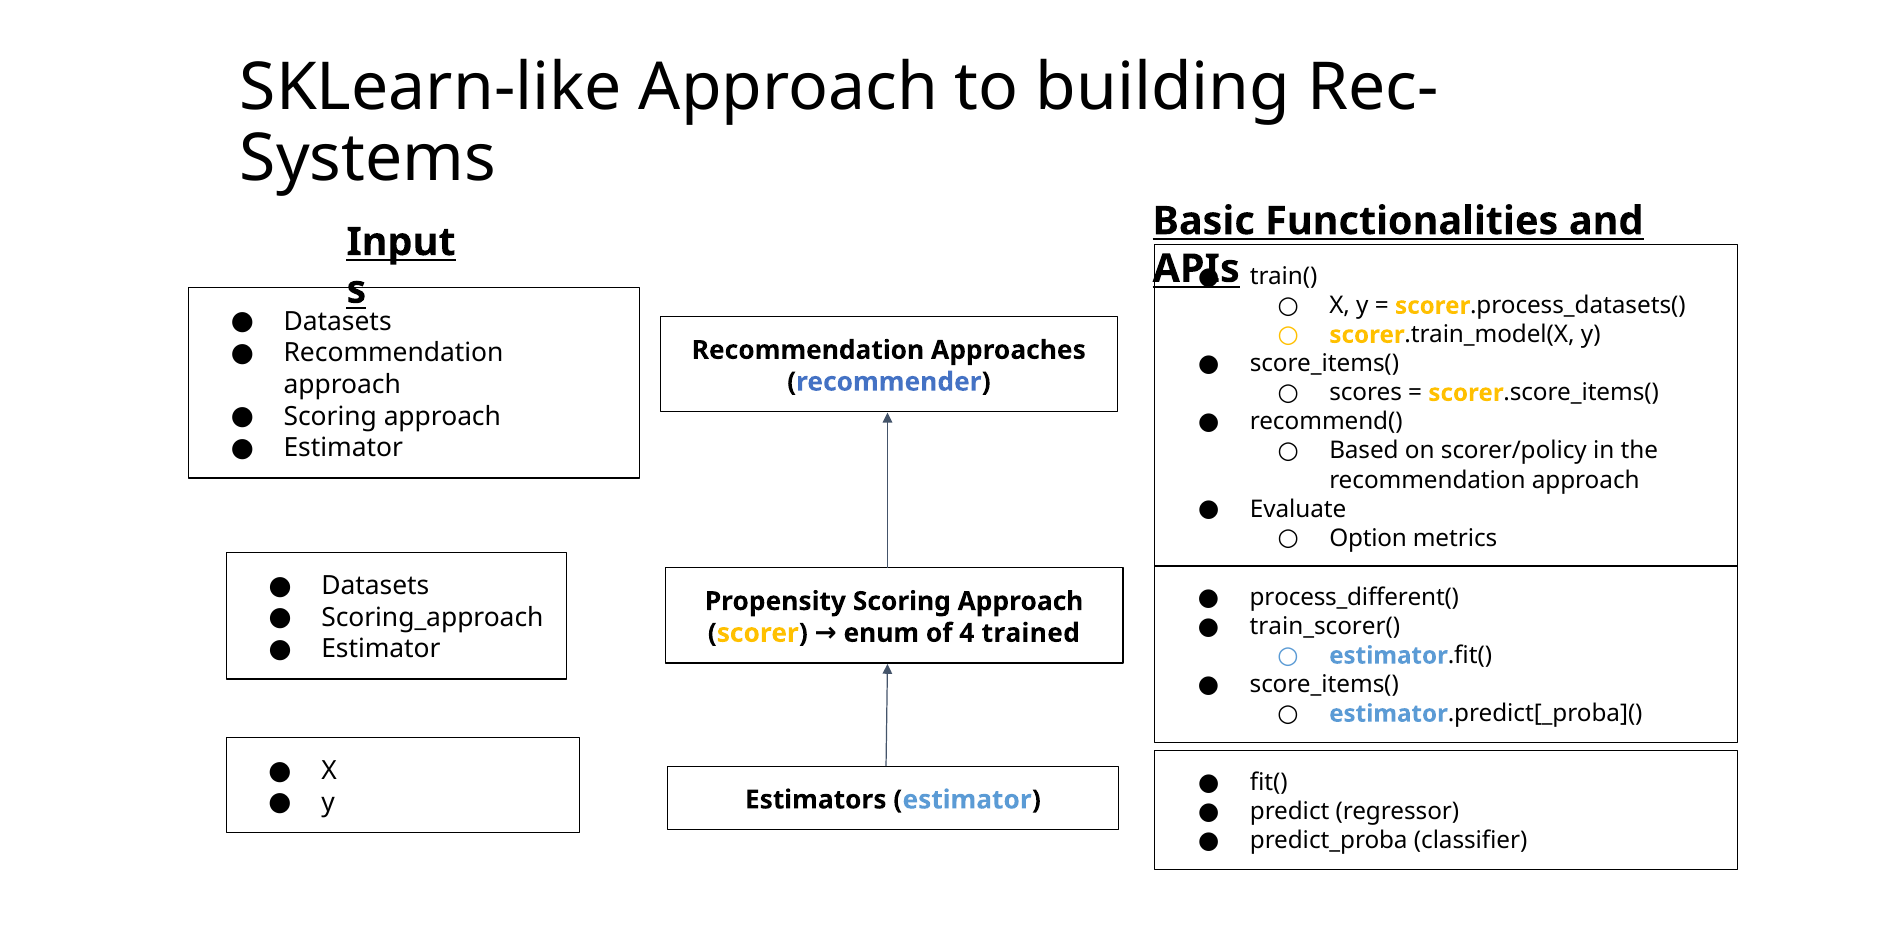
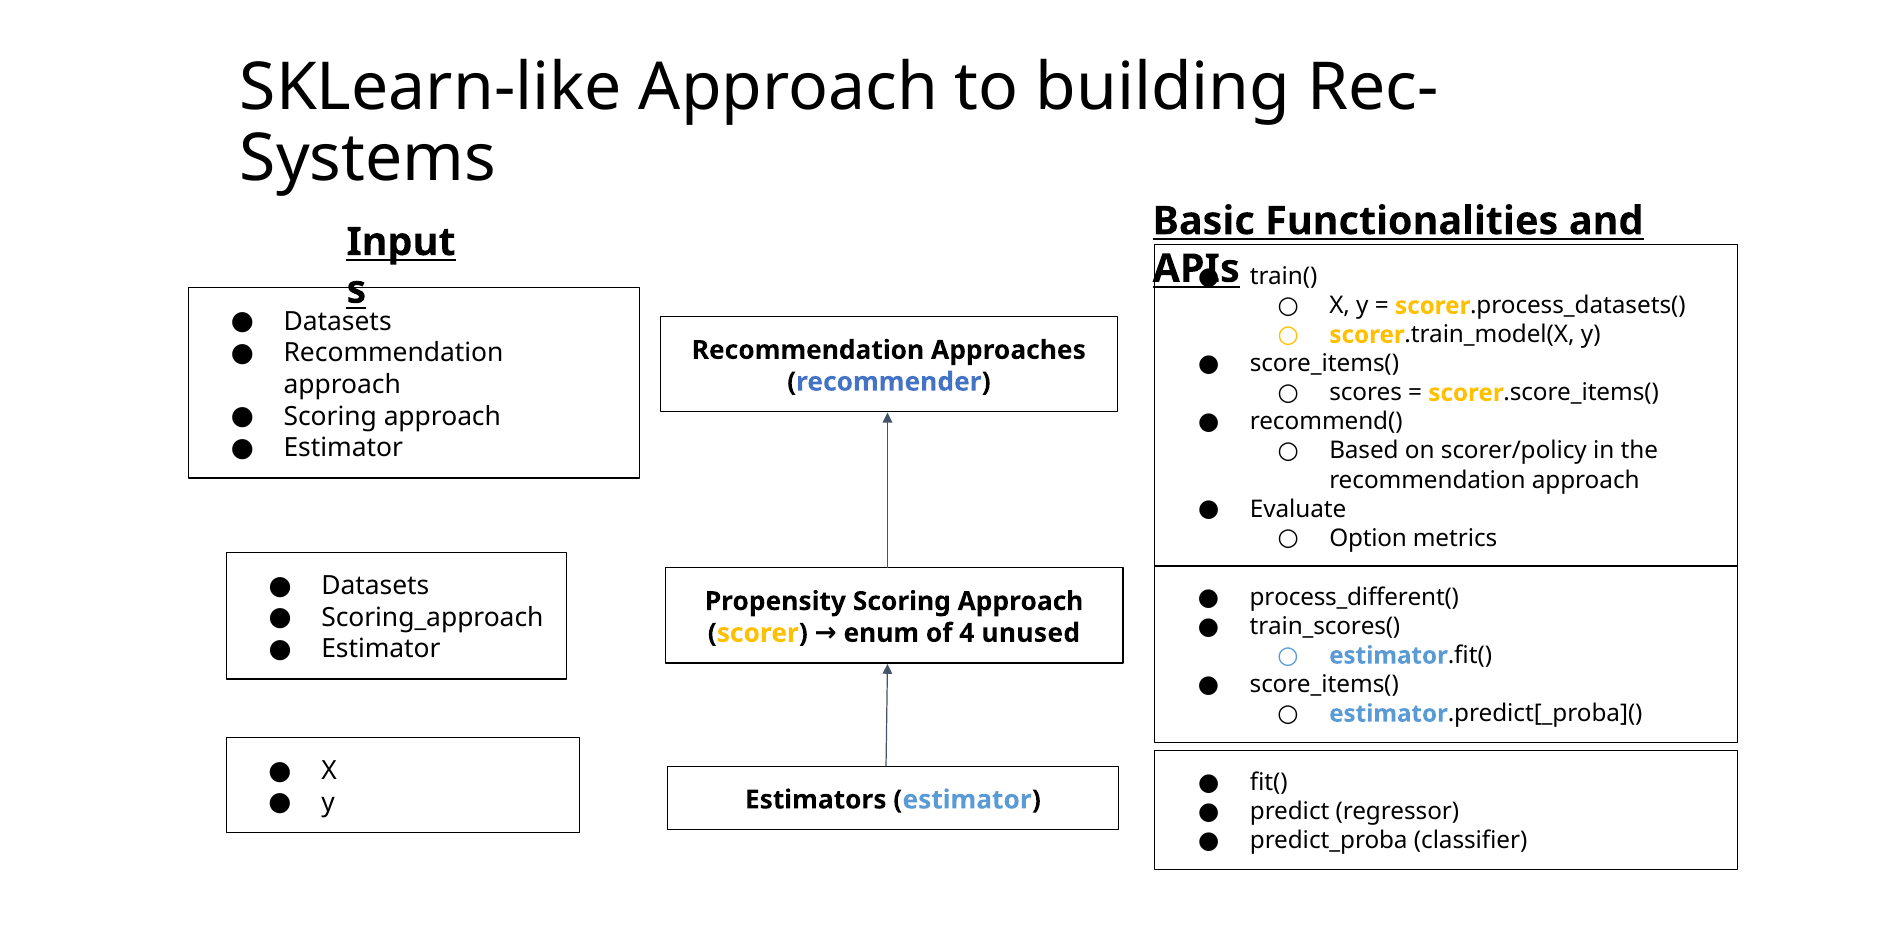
train_scorer(: train_scorer( -> train_scores(
trained: trained -> unused
